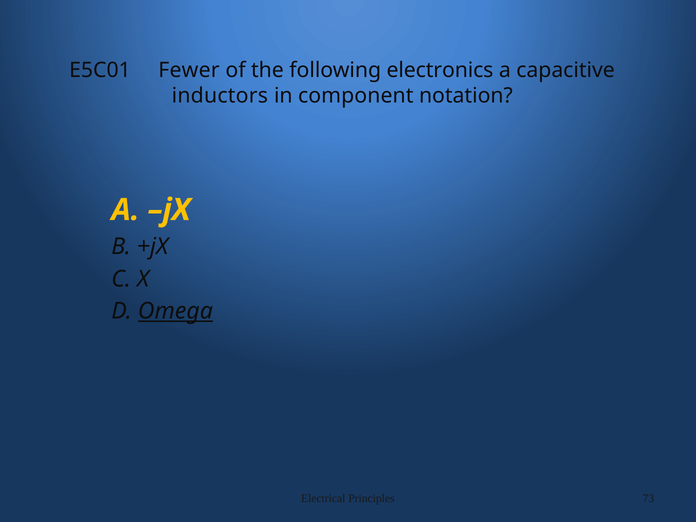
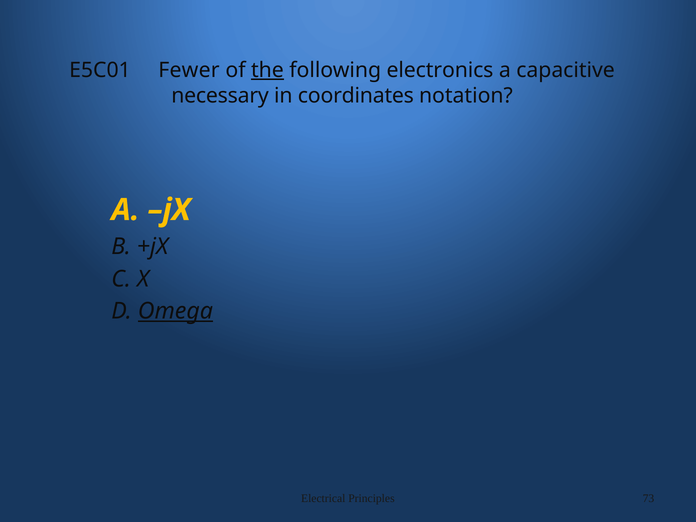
the underline: none -> present
inductors: inductors -> necessary
component: component -> coordinates
